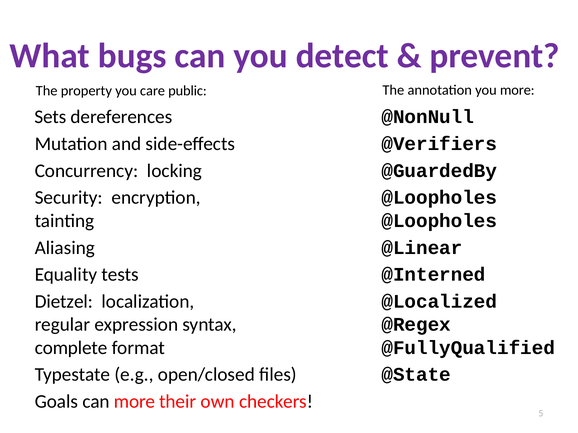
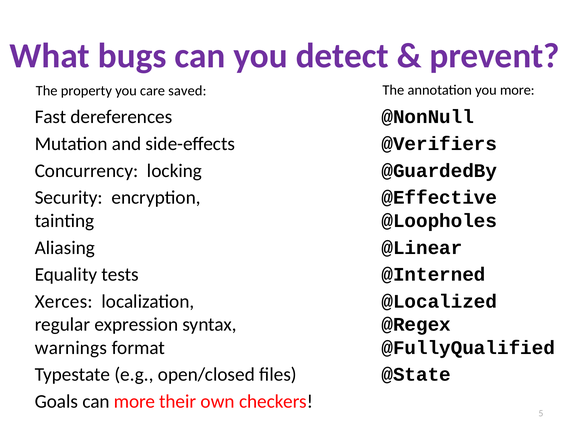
public: public -> saved
Sets: Sets -> Fast
encryption @Loopholes: @Loopholes -> @Effective
Dietzel: Dietzel -> Xerces
complete: complete -> warnings
